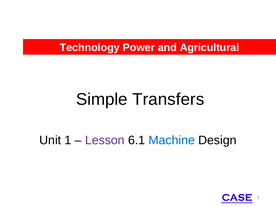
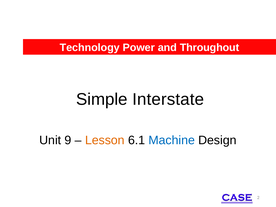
Agricultural: Agricultural -> Throughout
Transfers: Transfers -> Interstate
1: 1 -> 9
Lesson colour: purple -> orange
